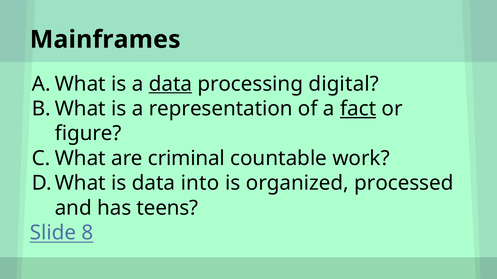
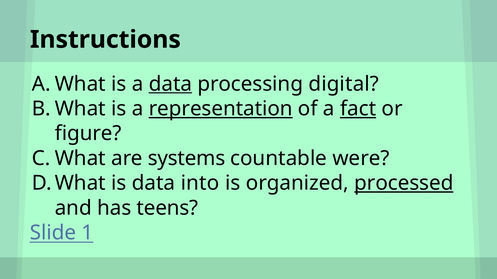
Mainframes: Mainframes -> Instructions
representation underline: none -> present
criminal: criminal -> systems
work: work -> were
processed underline: none -> present
8: 8 -> 1
